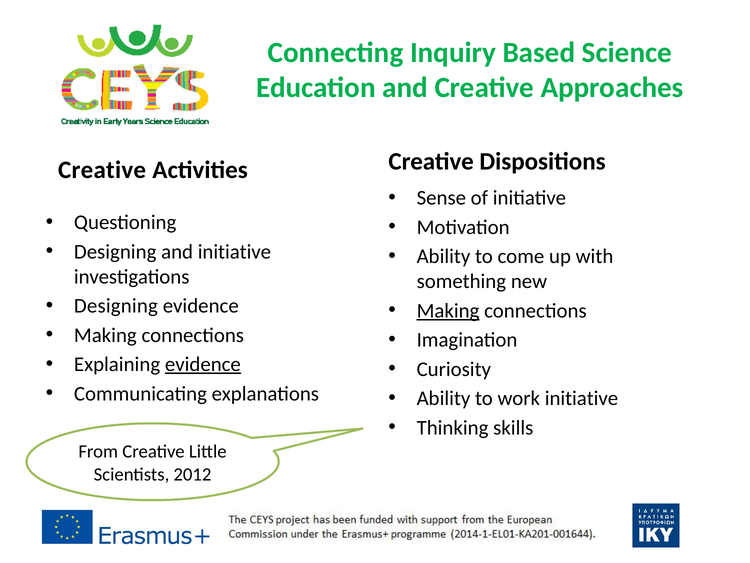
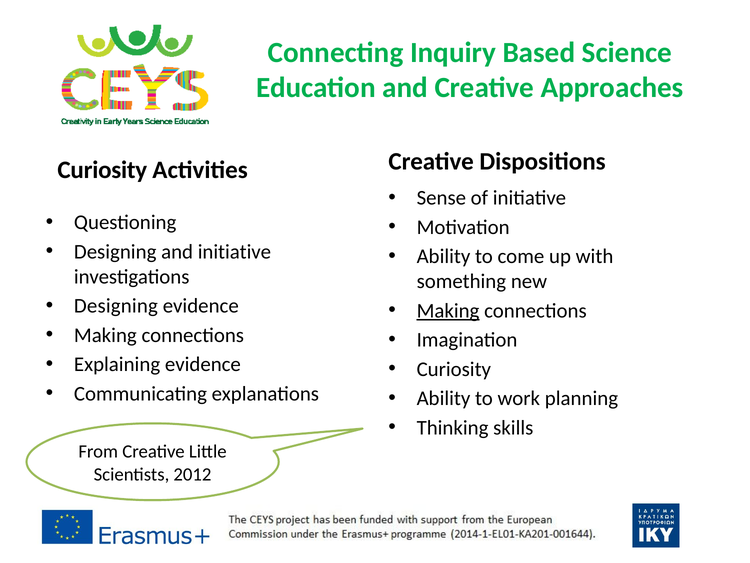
Creative at (102, 170): Creative -> Curiosity
evidence at (203, 364) underline: present -> none
work initiative: initiative -> planning
